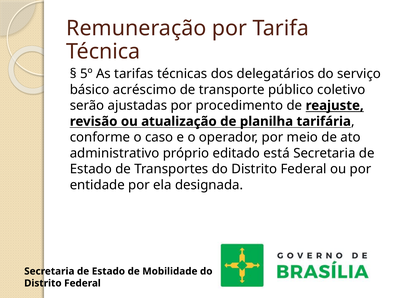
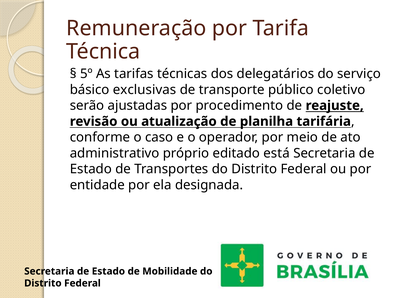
acréscimo: acréscimo -> exclusivas
